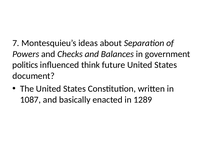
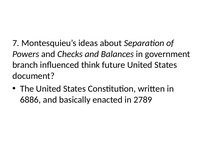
politics: politics -> branch
1087: 1087 -> 6886
1289: 1289 -> 2789
